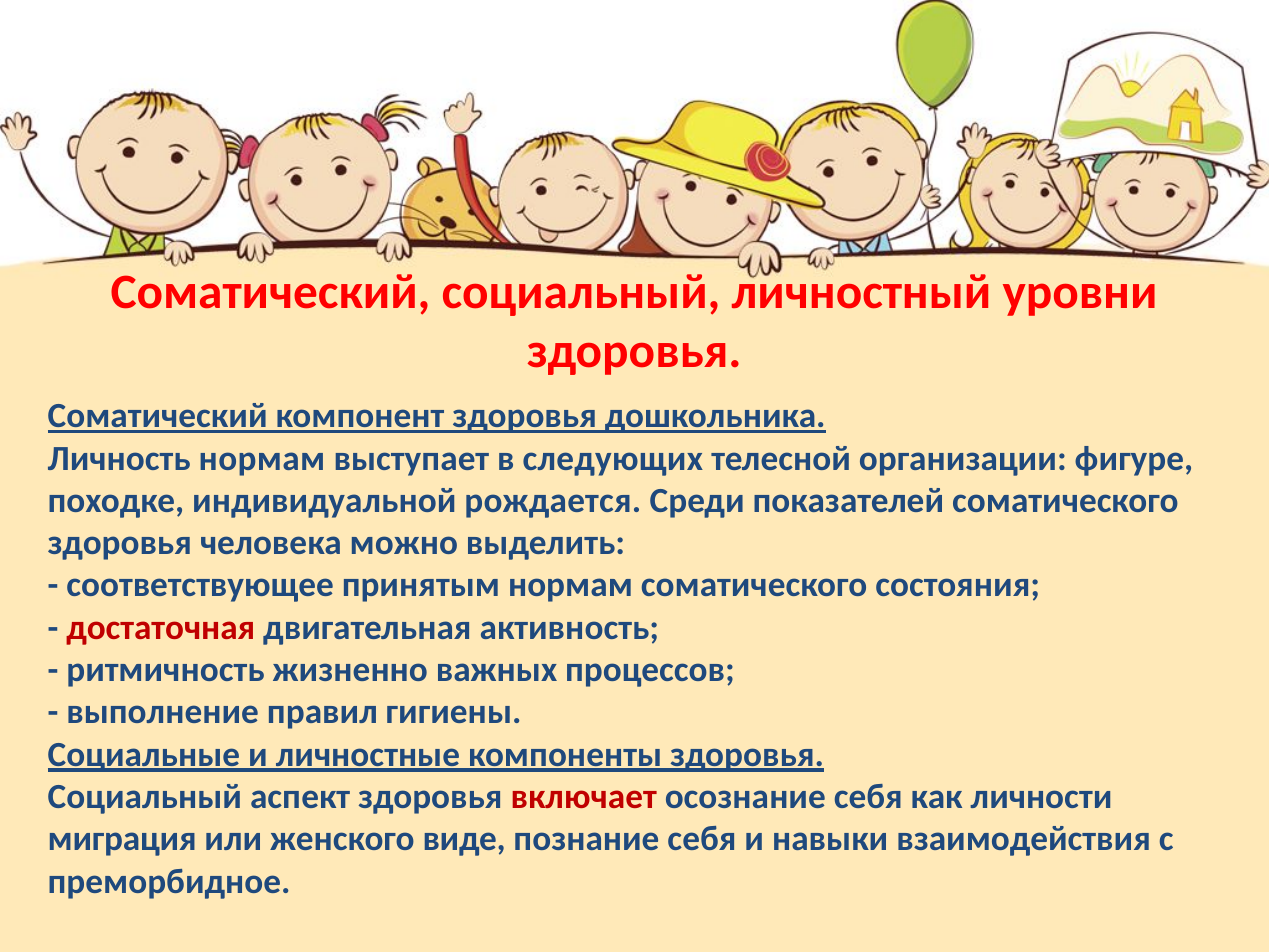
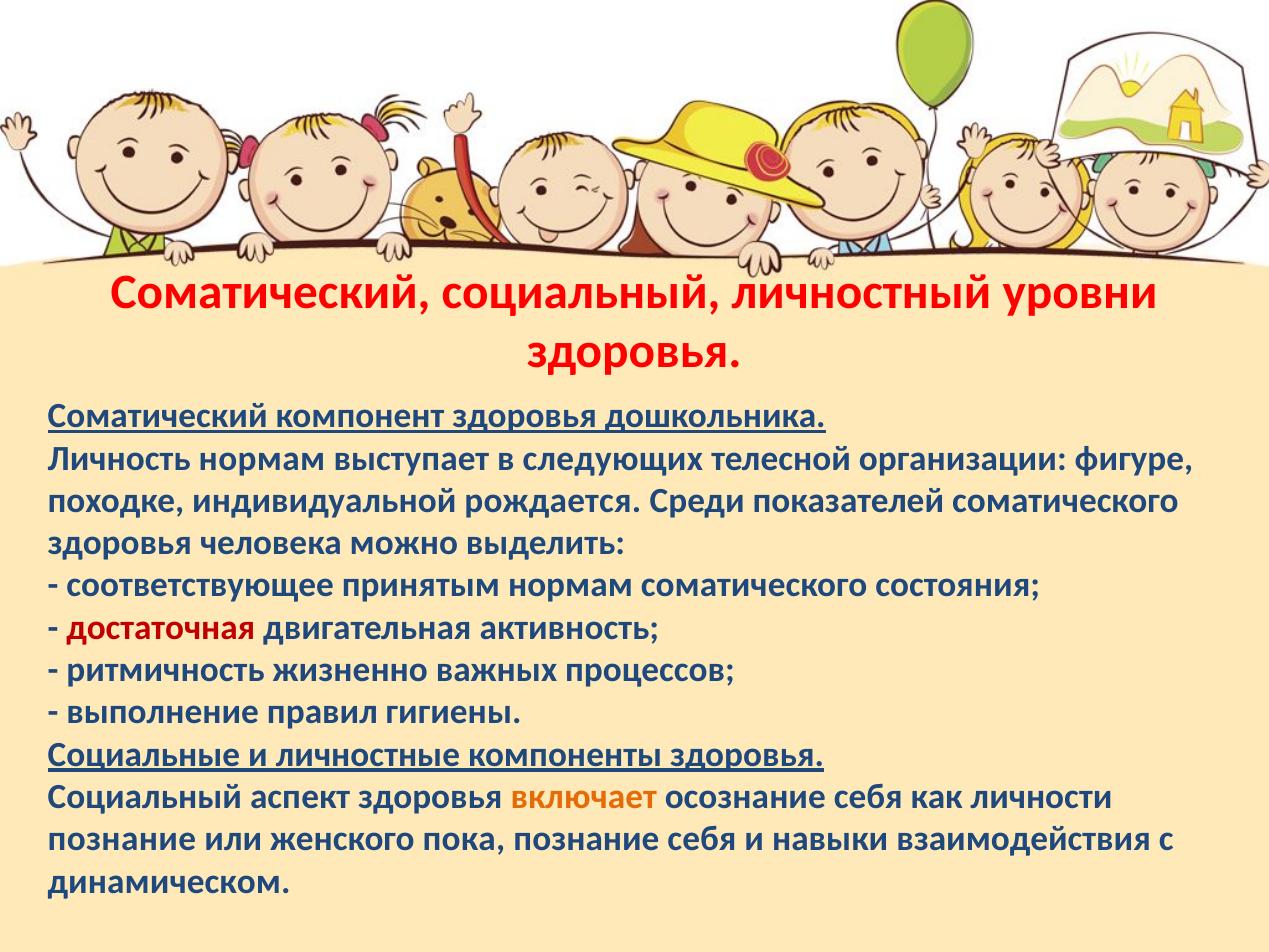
включает colour: red -> orange
миграция at (122, 839): миграция -> познание
виде: виде -> пока
преморбидное: преморбидное -> динамическом
